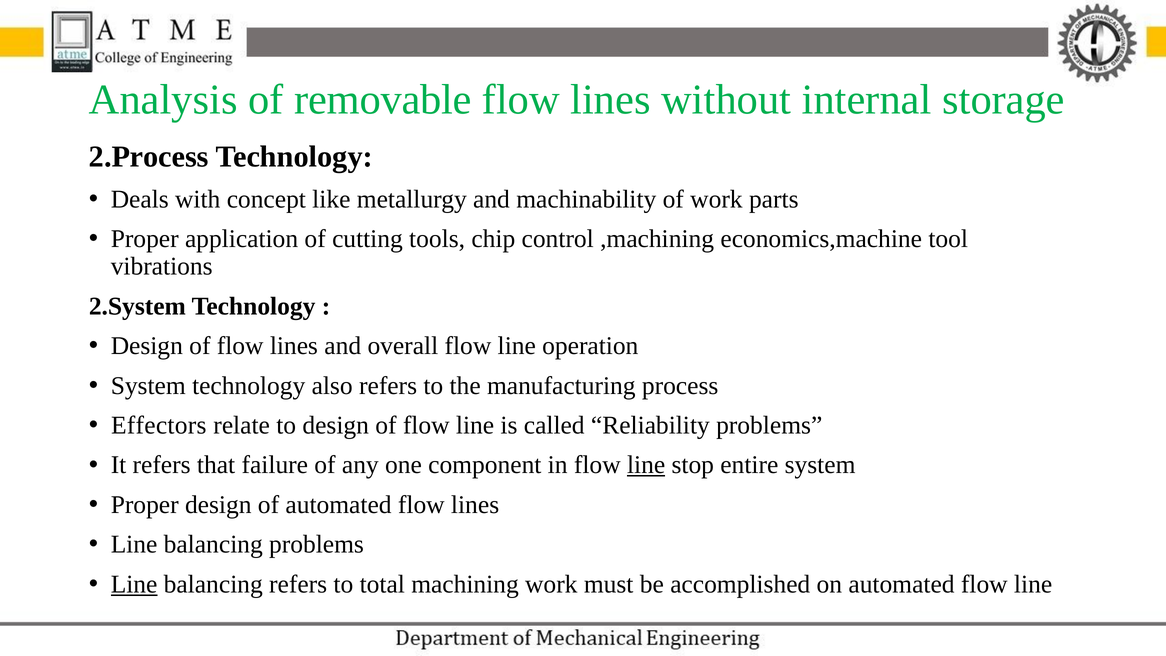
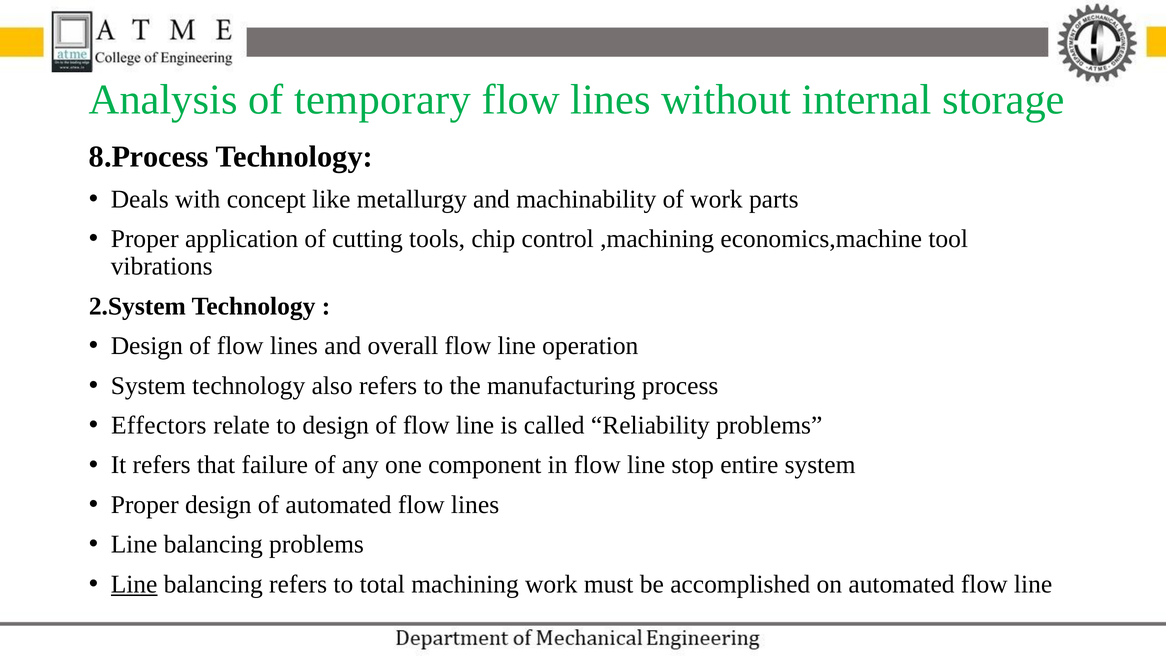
removable: removable -> temporary
2.Process: 2.Process -> 8.Process
line at (646, 465) underline: present -> none
